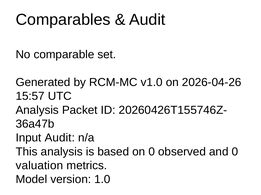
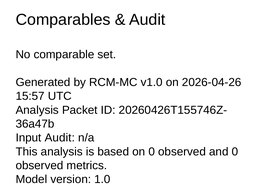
valuation at (39, 166): valuation -> observed
